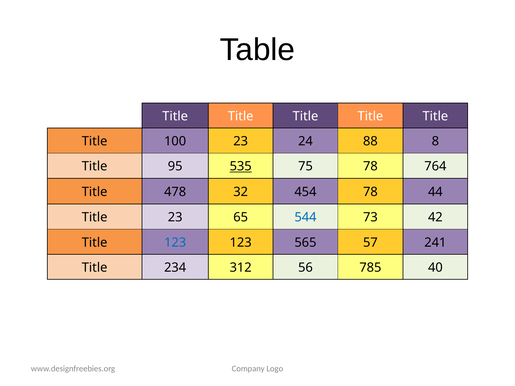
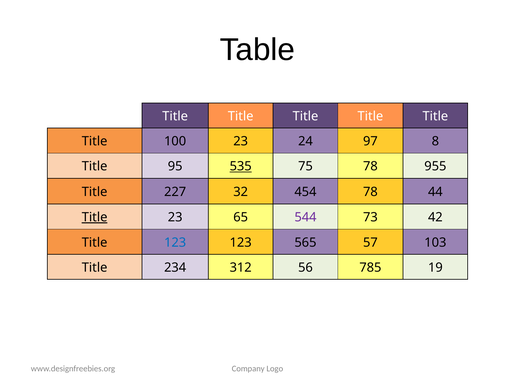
88: 88 -> 97
764: 764 -> 955
478: 478 -> 227
Title at (95, 217) underline: none -> present
544 colour: blue -> purple
241: 241 -> 103
40: 40 -> 19
